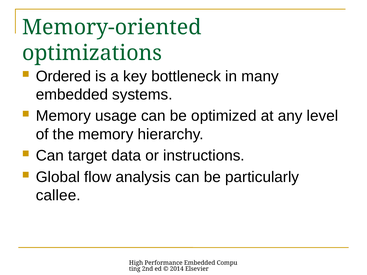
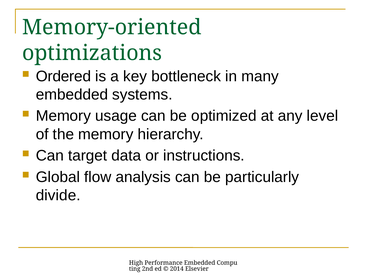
callee: callee -> divide
